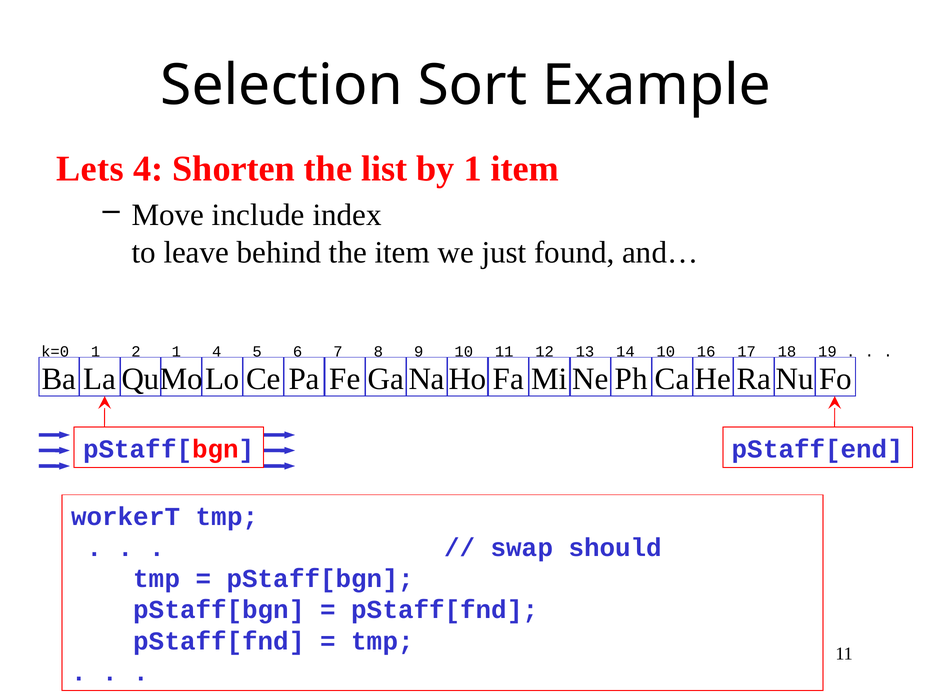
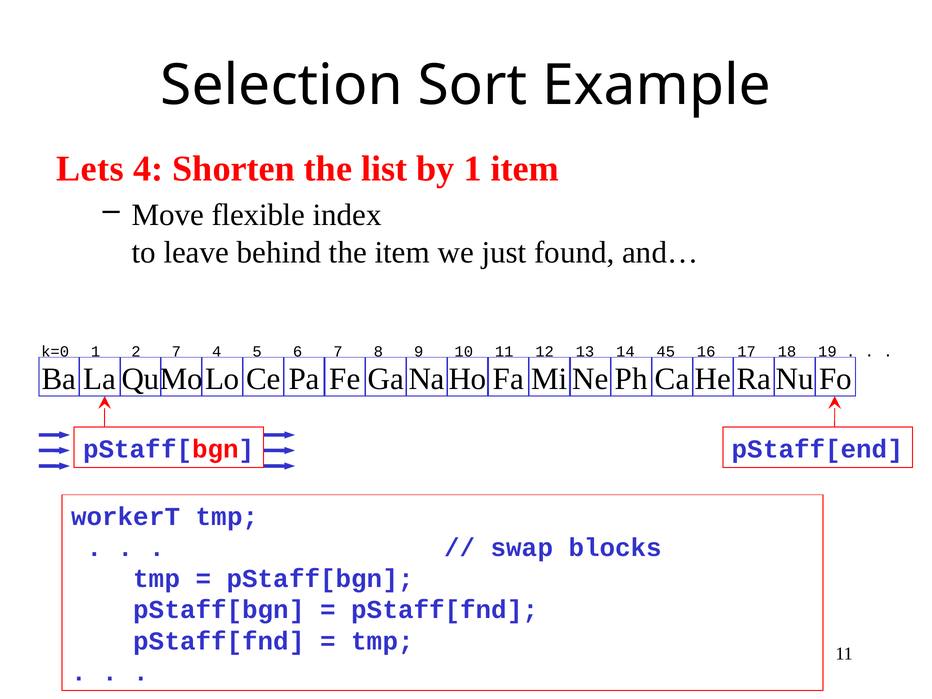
include: include -> flexible
2 1: 1 -> 7
14 10: 10 -> 45
should: should -> blocks
